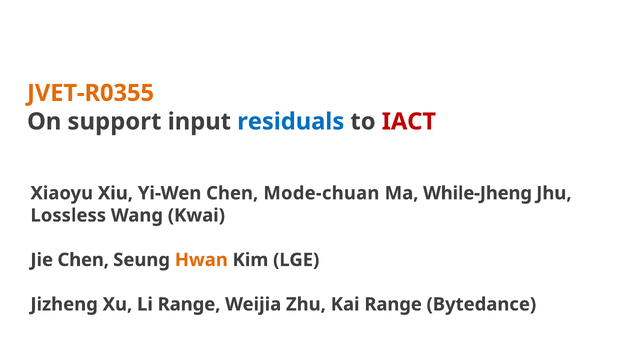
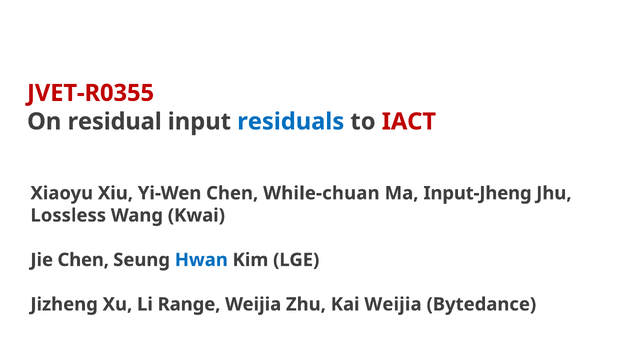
JVET-R0355 colour: orange -> red
support: support -> residual
Mode-chuan: Mode-chuan -> While-chuan
While-Jheng: While-Jheng -> Input-Jheng
Hwan colour: orange -> blue
Kai Range: Range -> Weijia
